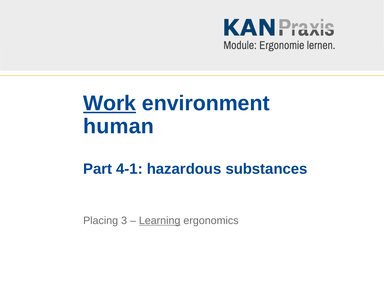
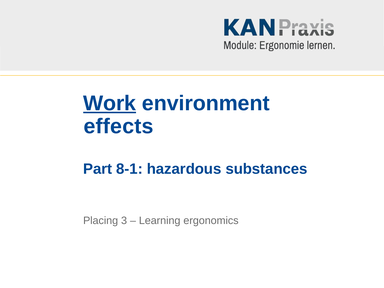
human: human -> effects
4-1: 4-1 -> 8-1
Learning underline: present -> none
